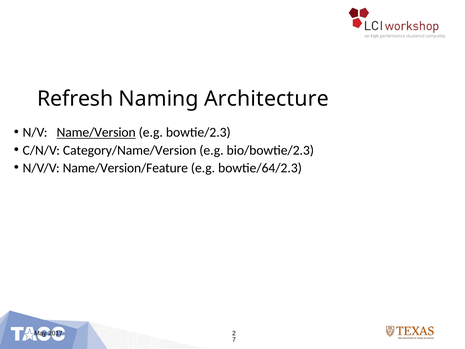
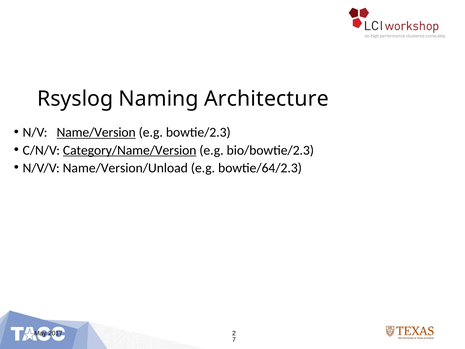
Refresh: Refresh -> Rsyslog
Category/Name/Version underline: none -> present
Name/Version/Feature: Name/Version/Feature -> Name/Version/Unload
